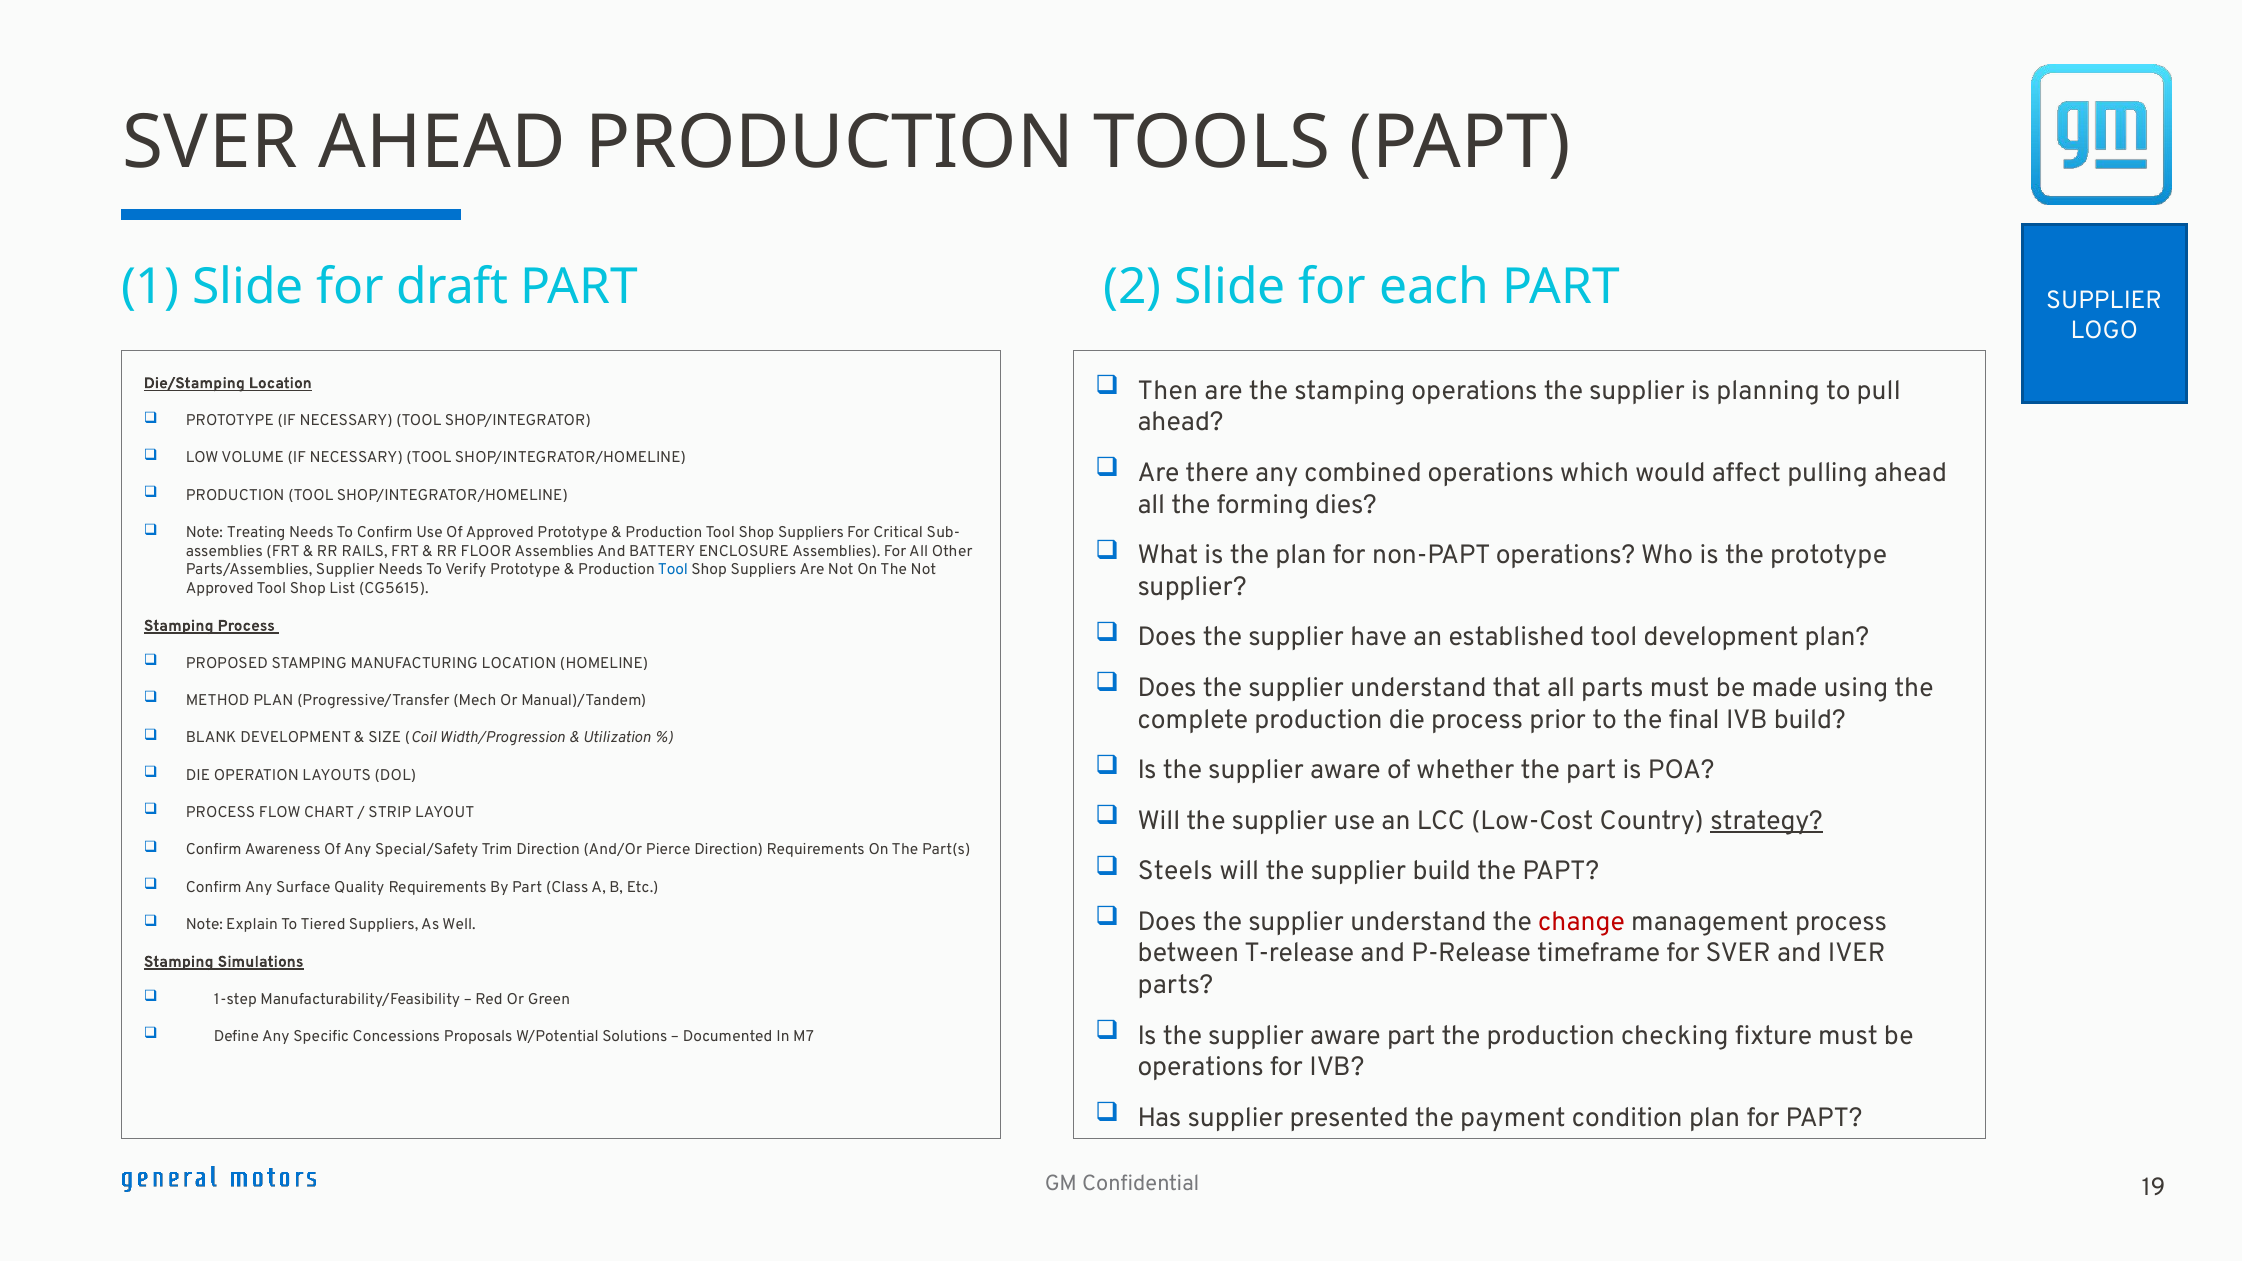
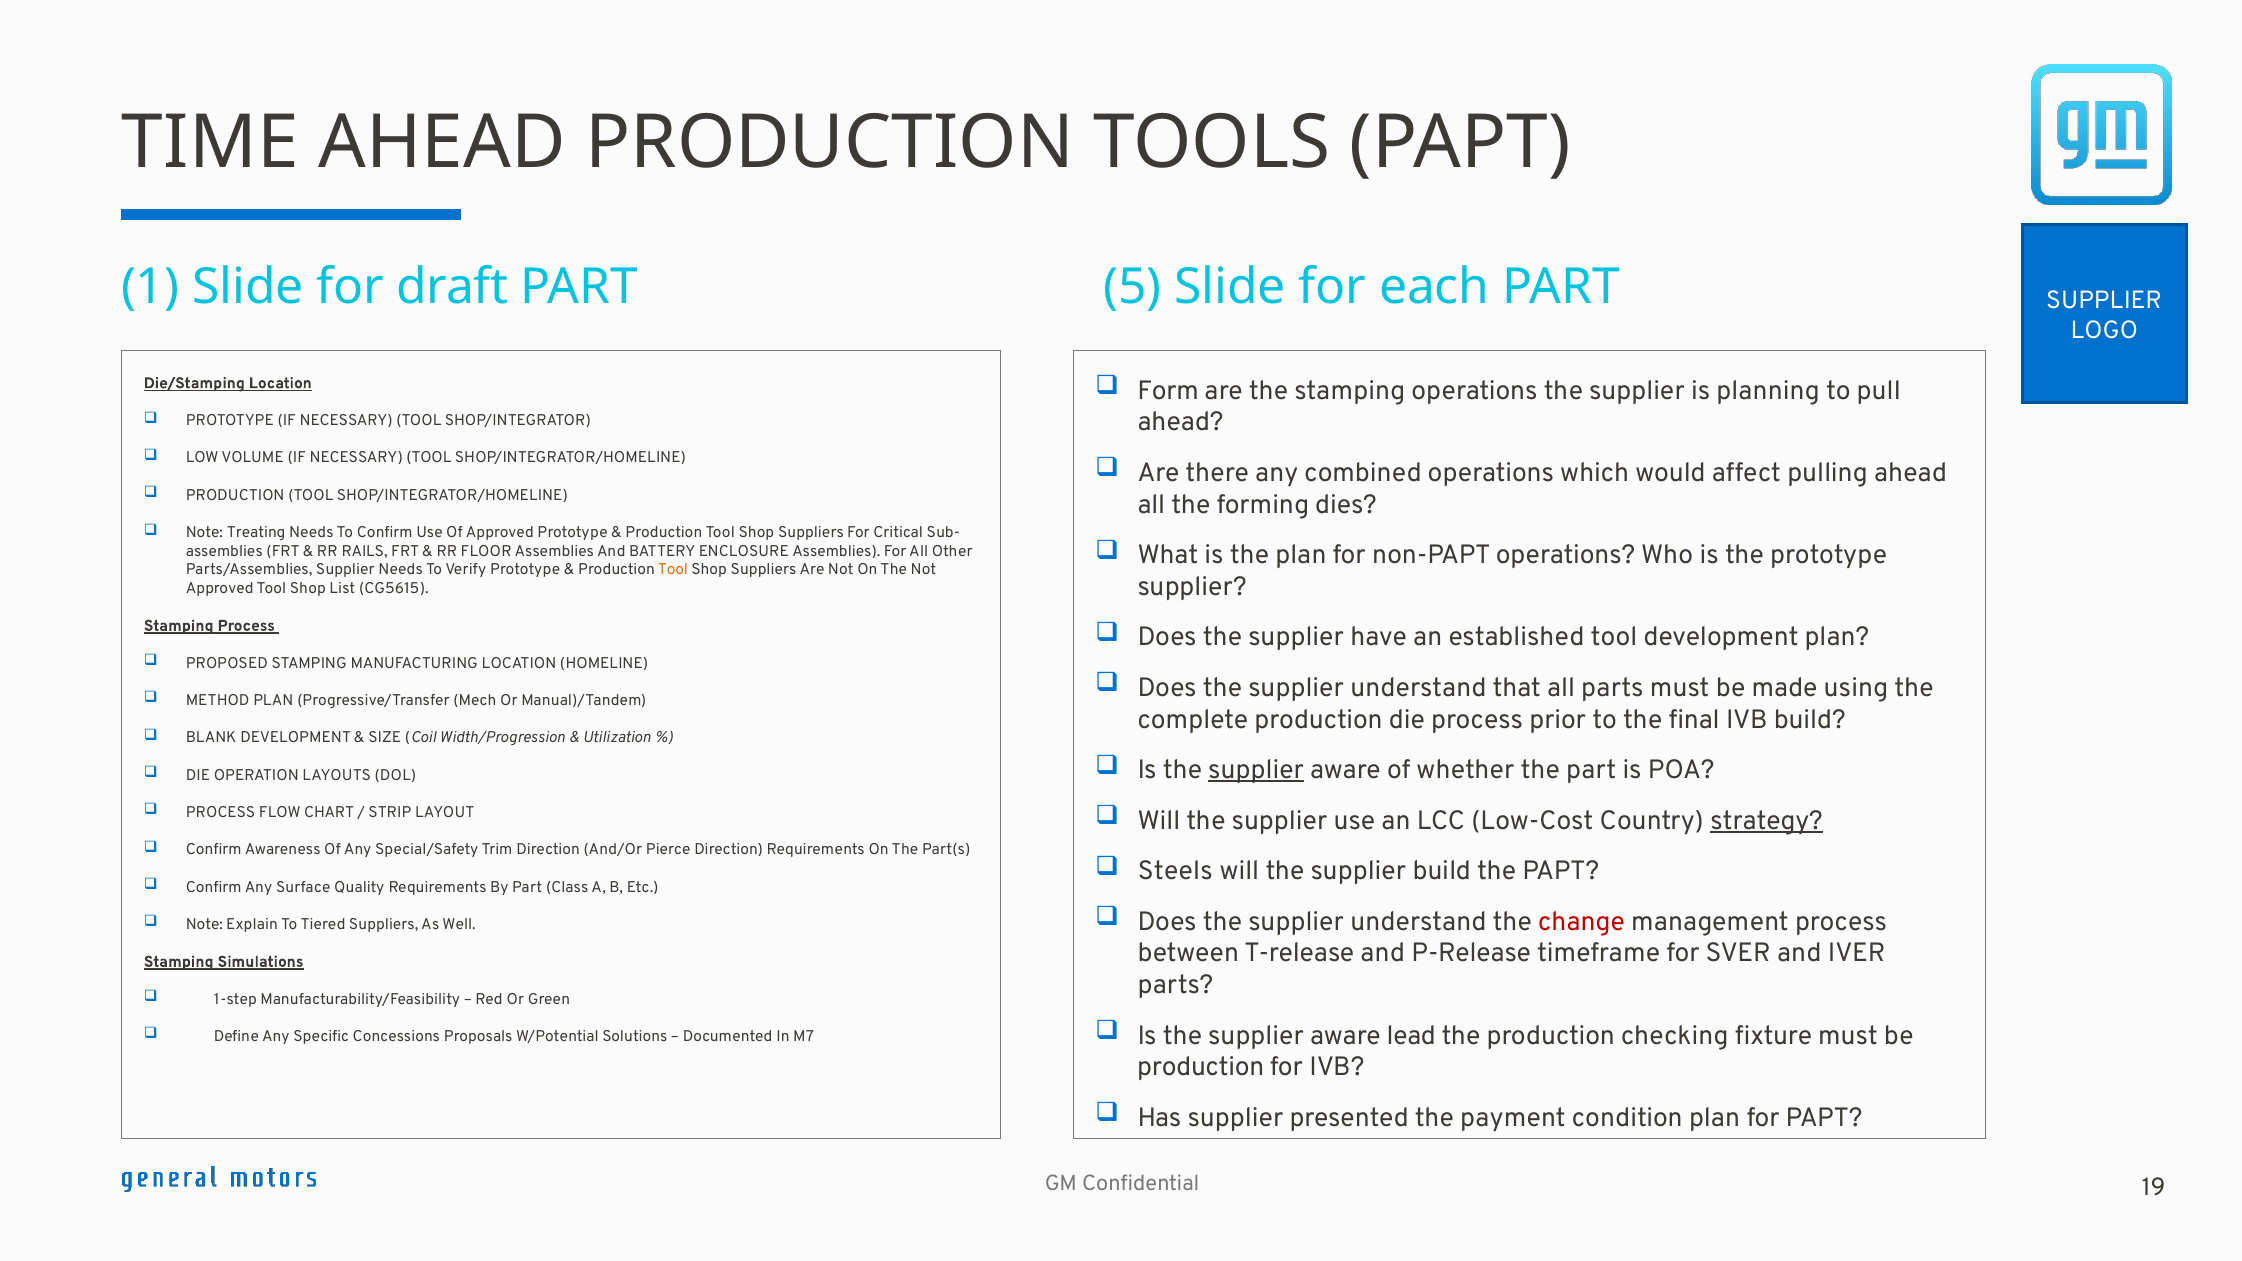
SVER at (210, 143): SVER -> TIME
2: 2 -> 5
Then: Then -> Form
Tool at (673, 570) colour: blue -> orange
supplier at (1256, 770) underline: none -> present
aware part: part -> lead
operations at (1201, 1067): operations -> production
